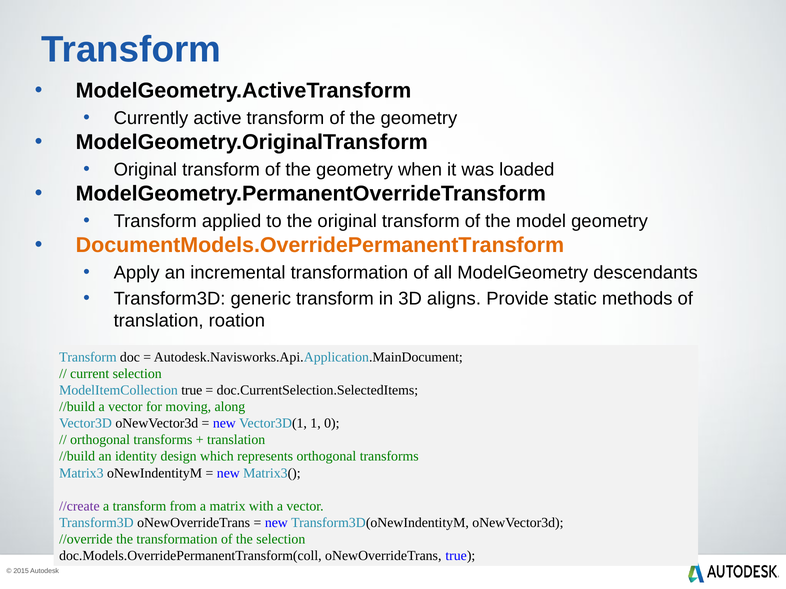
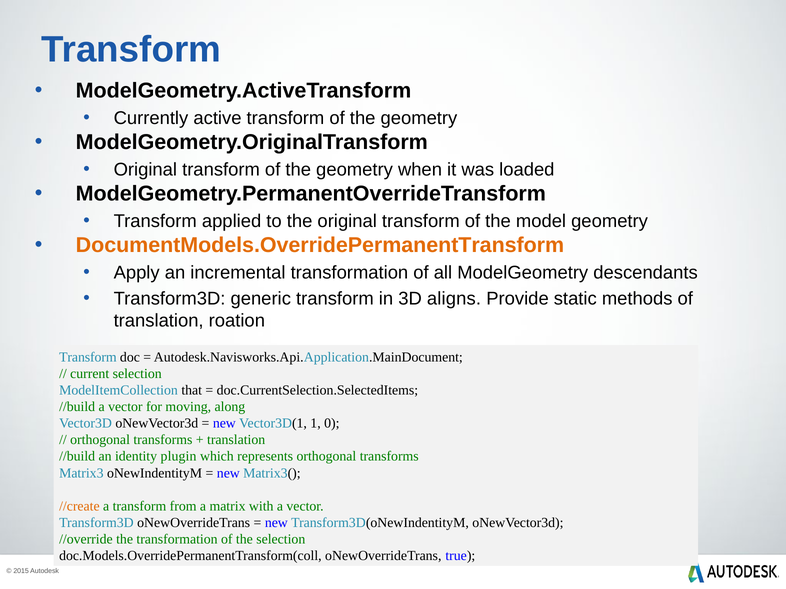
ModelItemCollection true: true -> that
design: design -> plugin
//create colour: purple -> orange
